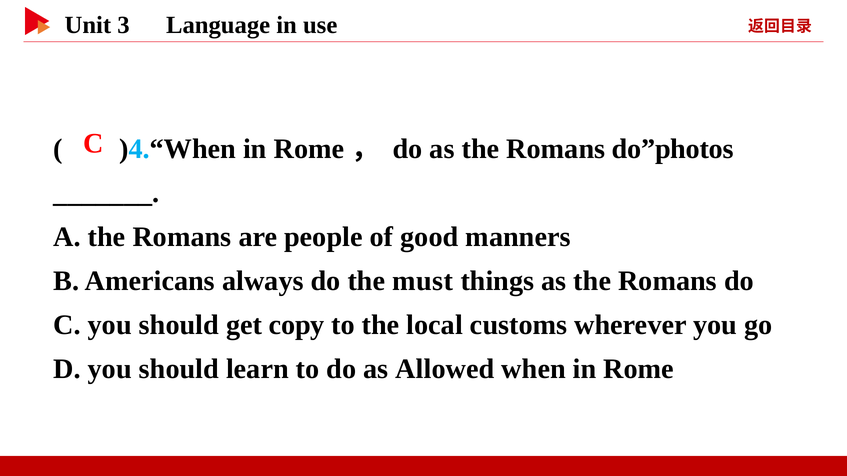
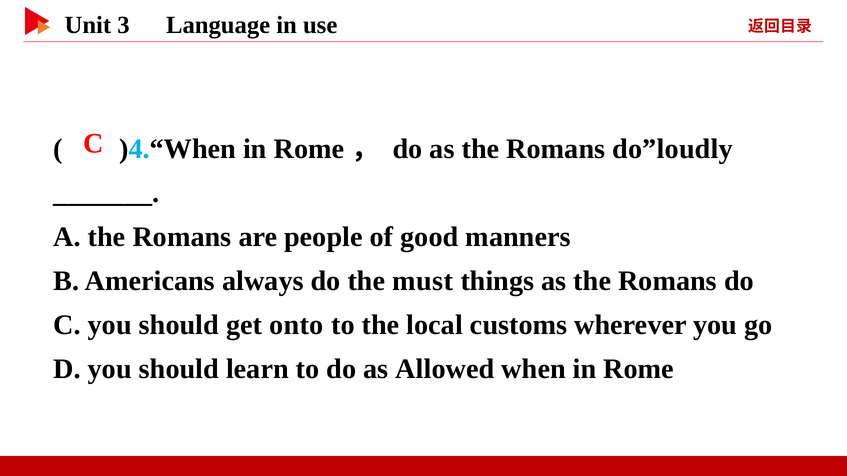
do”photos: do”photos -> do”loudly
copy: copy -> onto
